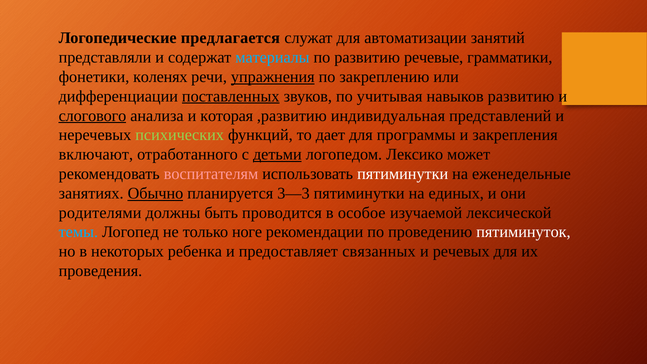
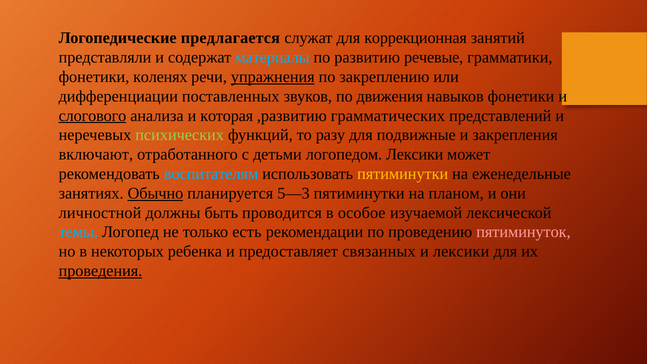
автоматизации: автоматизации -> коррекционная
поставленных underline: present -> none
учитывая: учитывая -> движения
навыков развитию: развитию -> фонетики
индивидуальная: индивидуальная -> грамматических
дает: дает -> разу
программы: программы -> подвижные
детьми underline: present -> none
логопедом Лексико: Лексико -> Лексики
воспитателям colour: pink -> light blue
пятиминутки at (403, 174) colour: white -> yellow
3—3: 3—3 -> 5—3
единых: единых -> планом
родителями: родителями -> личностной
ноге: ноге -> есть
пятиминуток colour: white -> pink
и речевых: речевых -> лексики
проведения underline: none -> present
